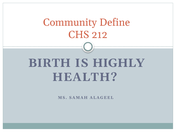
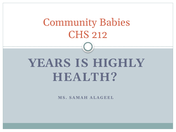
Define: Define -> Babies
BIRTH: BIRTH -> YEARS
